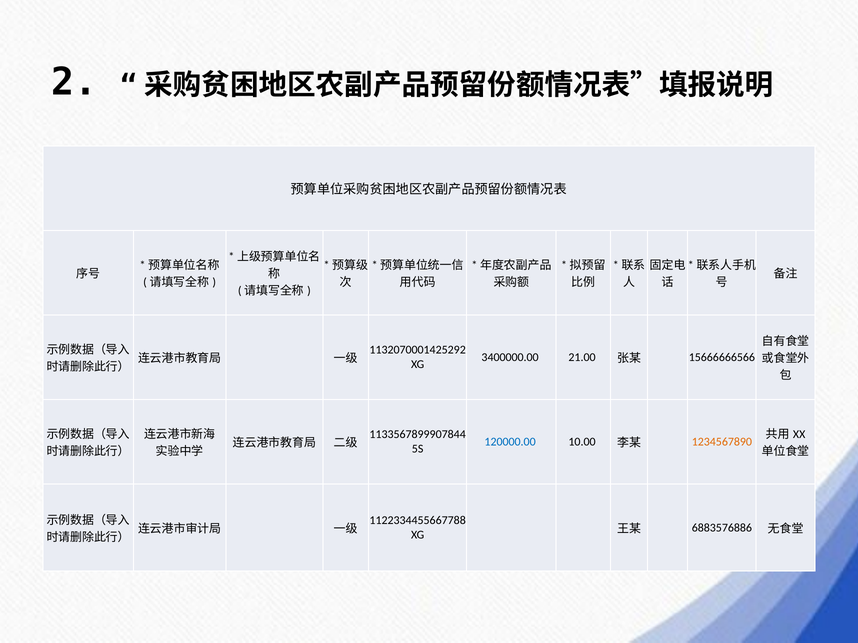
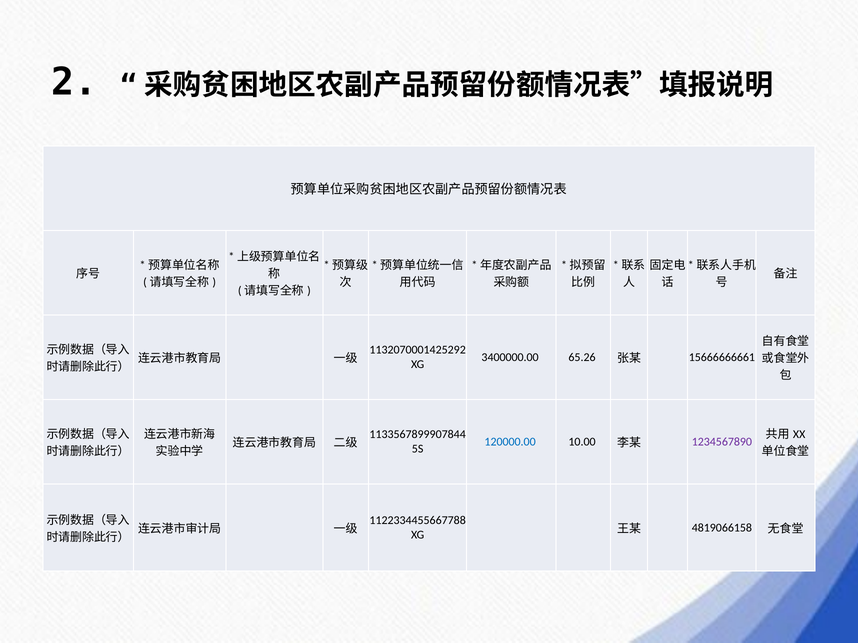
21.00: 21.00 -> 65.26
15666666566: 15666666566 -> 15666666661
1234567890 colour: orange -> purple
6883576886: 6883576886 -> 4819066158
